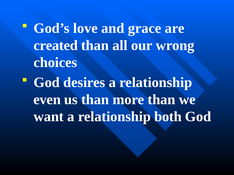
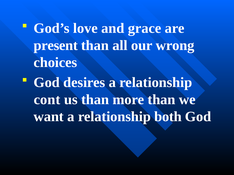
created: created -> present
even: even -> cont
